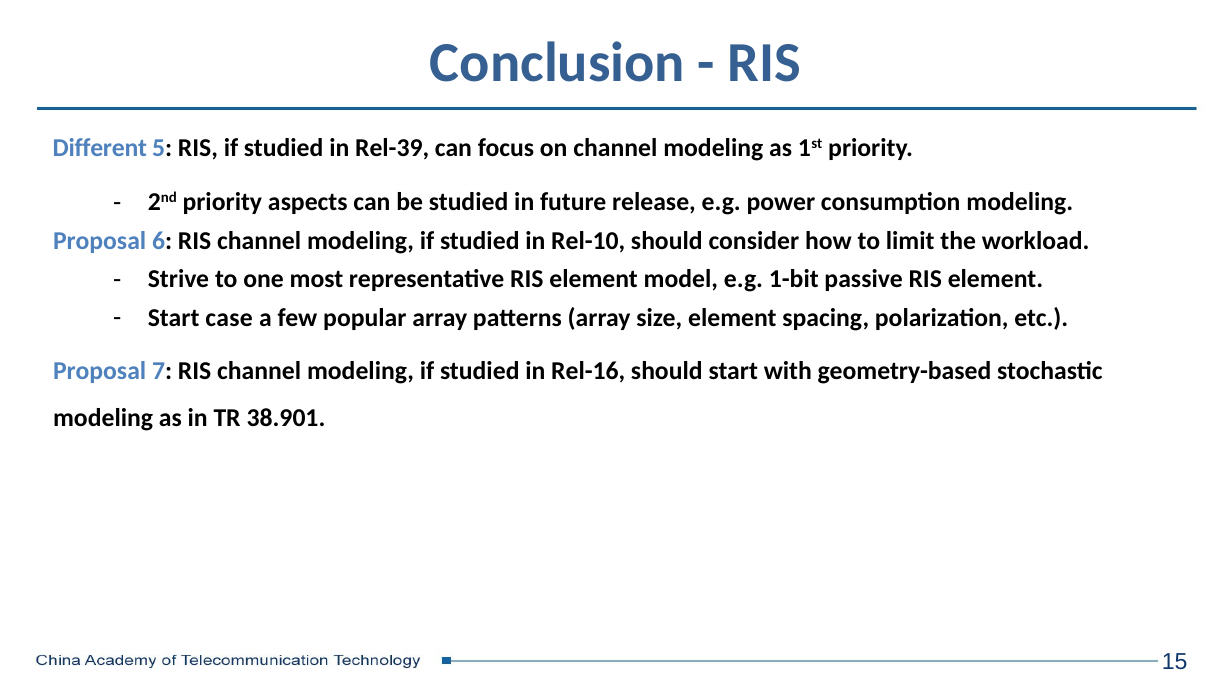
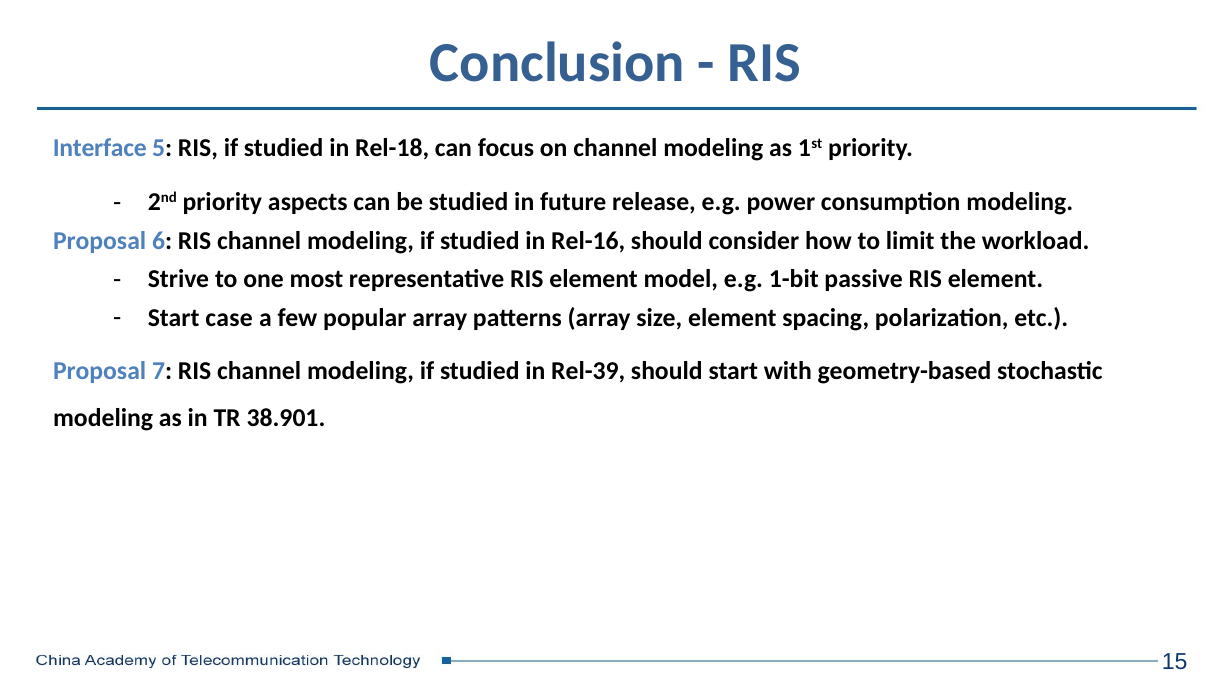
Different: Different -> Interface
Rel-39: Rel-39 -> Rel-18
Rel-10: Rel-10 -> Rel-16
Rel-16: Rel-16 -> Rel-39
